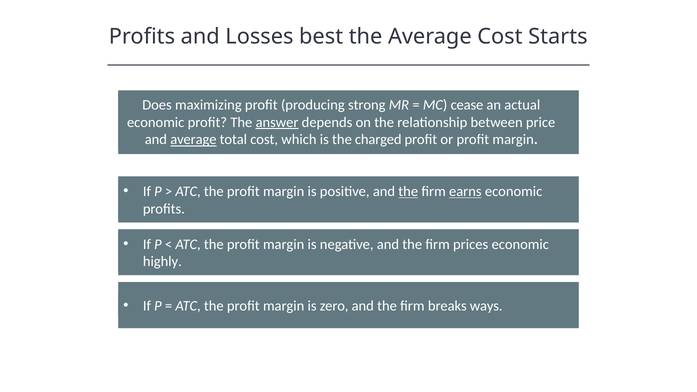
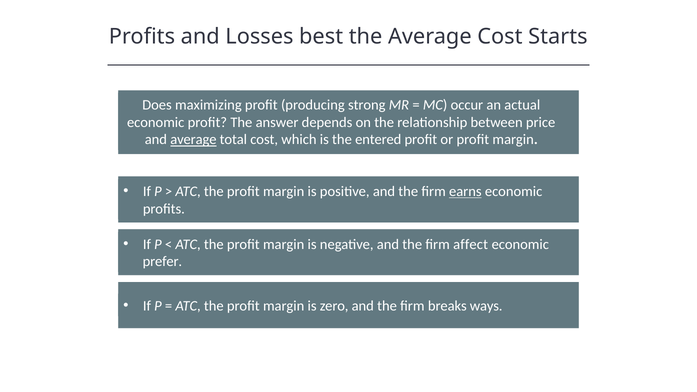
cease: cease -> occur
answer underline: present -> none
charged: charged -> entered
the at (408, 191) underline: present -> none
prices: prices -> affect
highly: highly -> prefer
